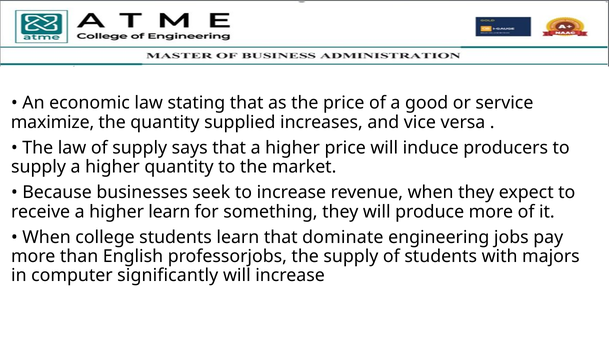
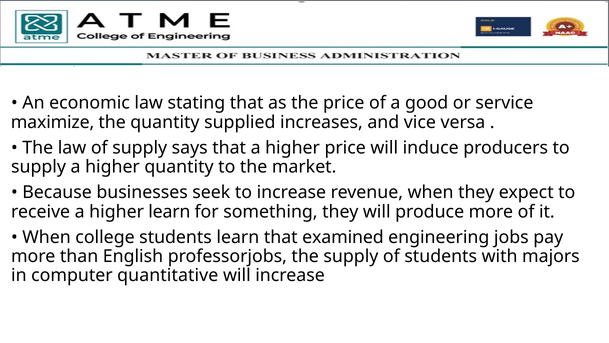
dominate: dominate -> examined
significantly: significantly -> quantitative
